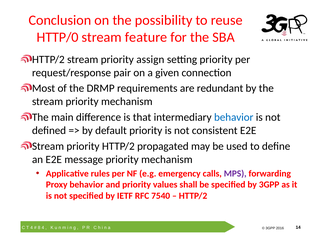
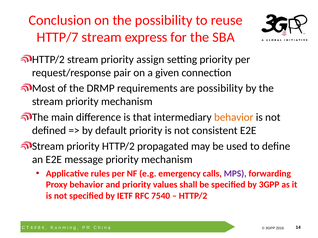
HTTP/0: HTTP/0 -> HTTP/7
feature: feature -> express
are redundant: redundant -> possibility
behavior at (234, 117) colour: blue -> orange
